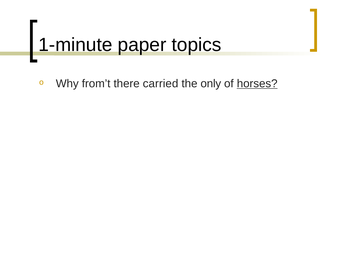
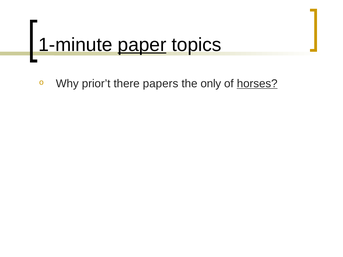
paper underline: none -> present
from’t: from’t -> prior’t
carried: carried -> papers
